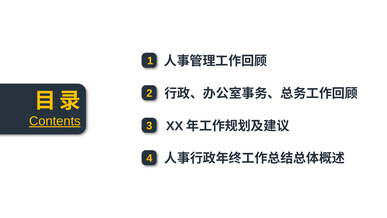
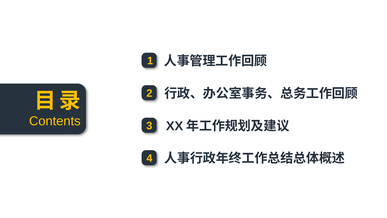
Contents underline: present -> none
